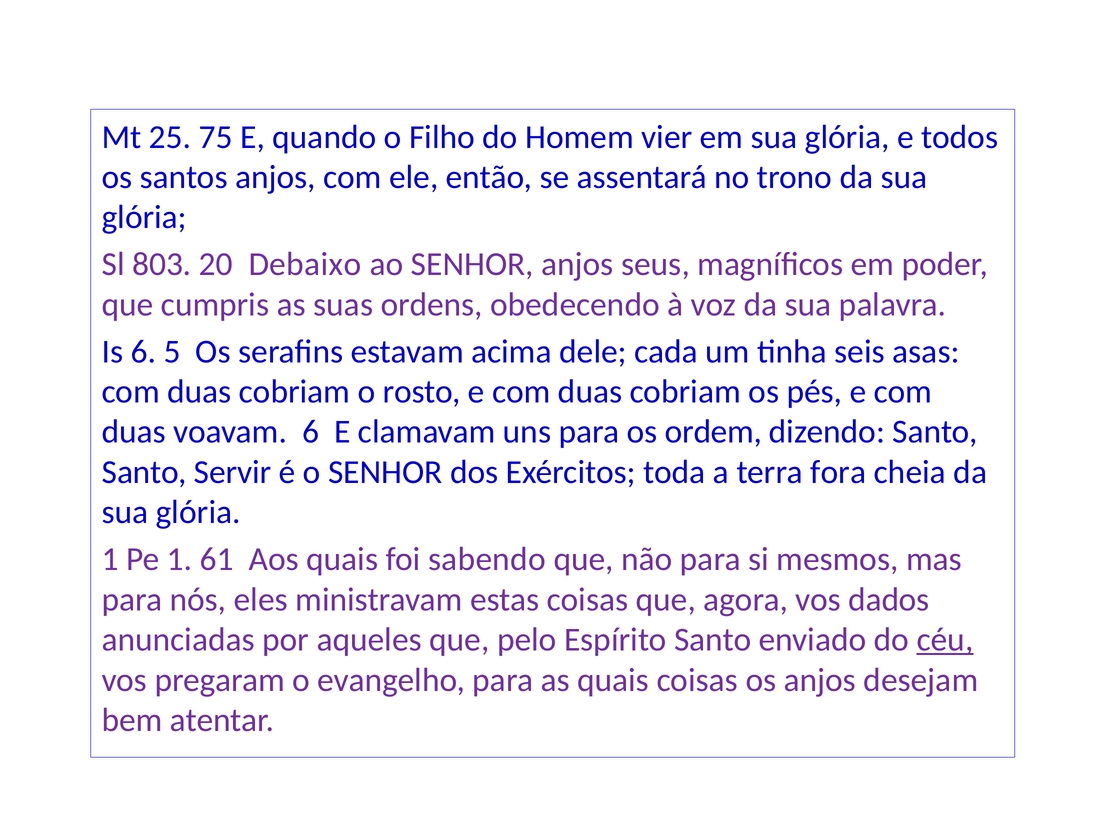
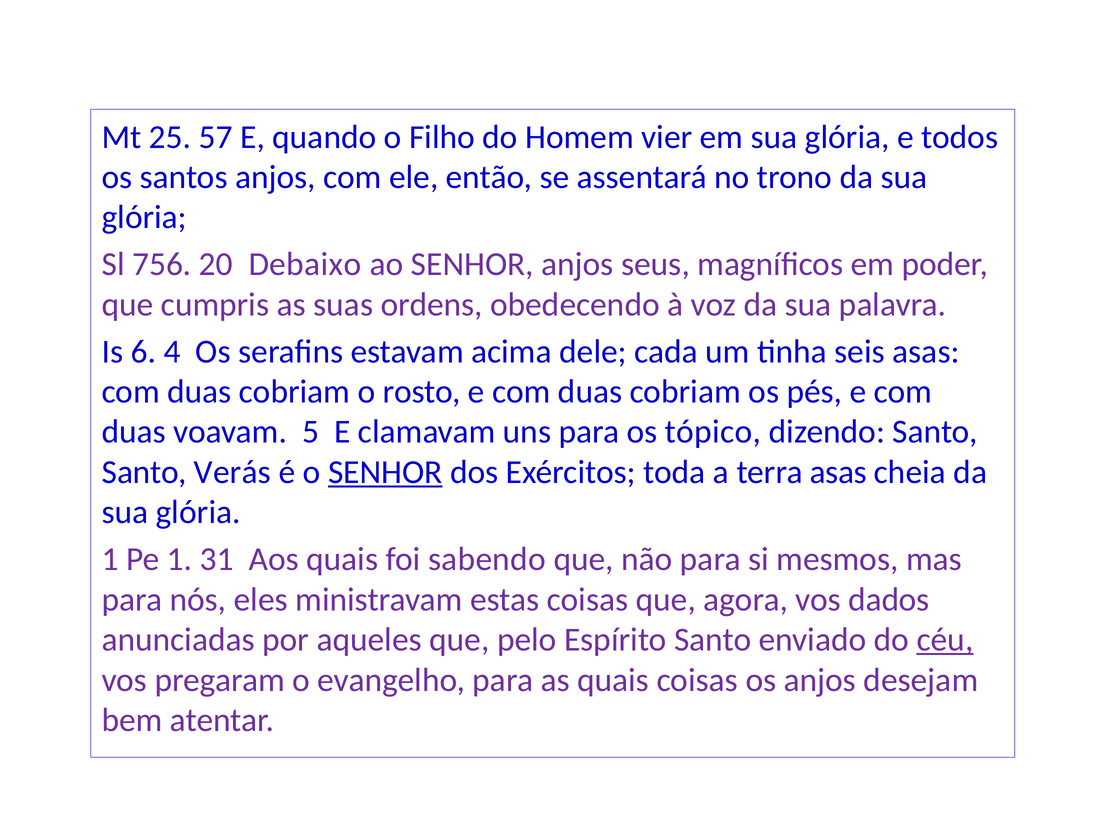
75: 75 -> 57
803: 803 -> 756
5: 5 -> 4
voavam 6: 6 -> 5
ordem: ordem -> tópico
Servir: Servir -> Verás
SENHOR at (385, 472) underline: none -> present
terra fora: fora -> asas
61: 61 -> 31
